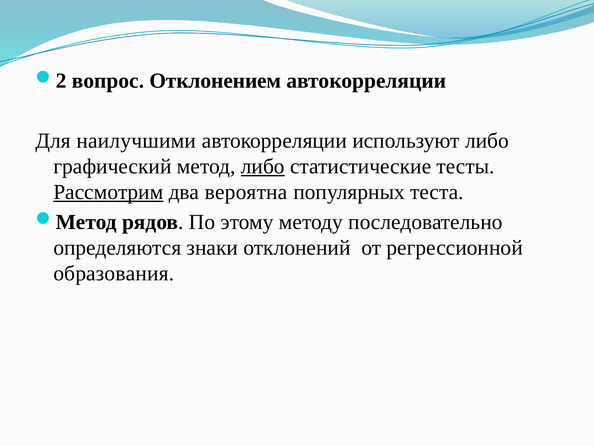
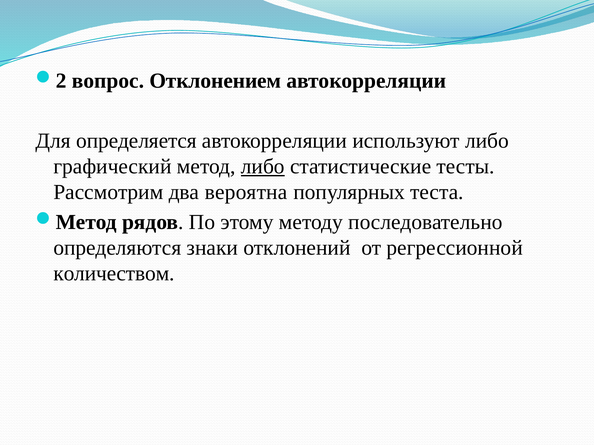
наилучшими: наилучшими -> определяется
Рассмотрим underline: present -> none
образования: образования -> количеством
